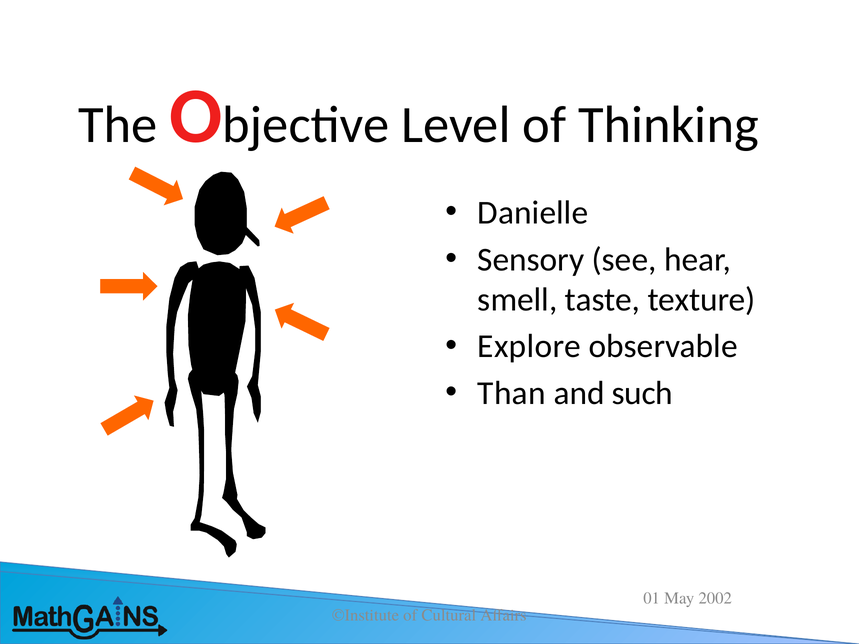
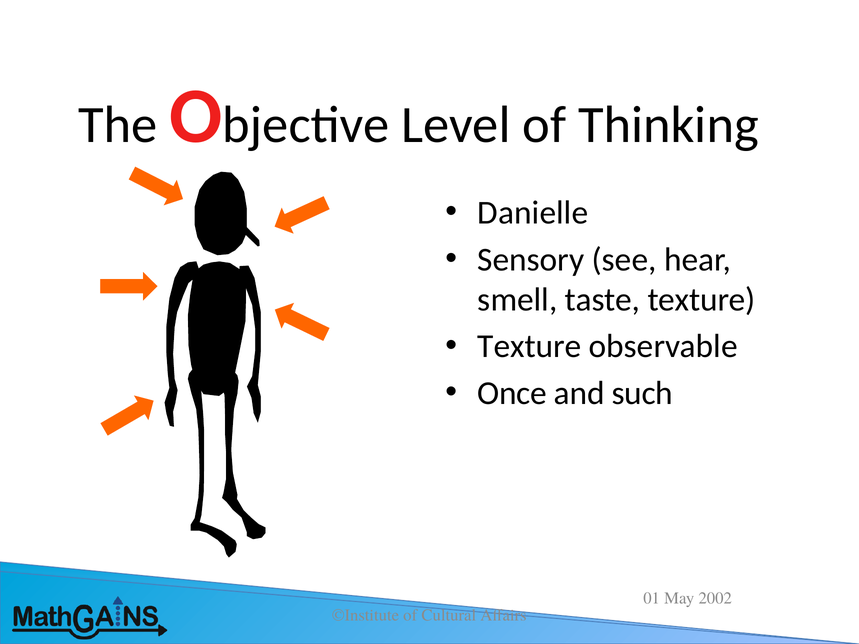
Explore at (529, 347): Explore -> Texture
Than: Than -> Once
